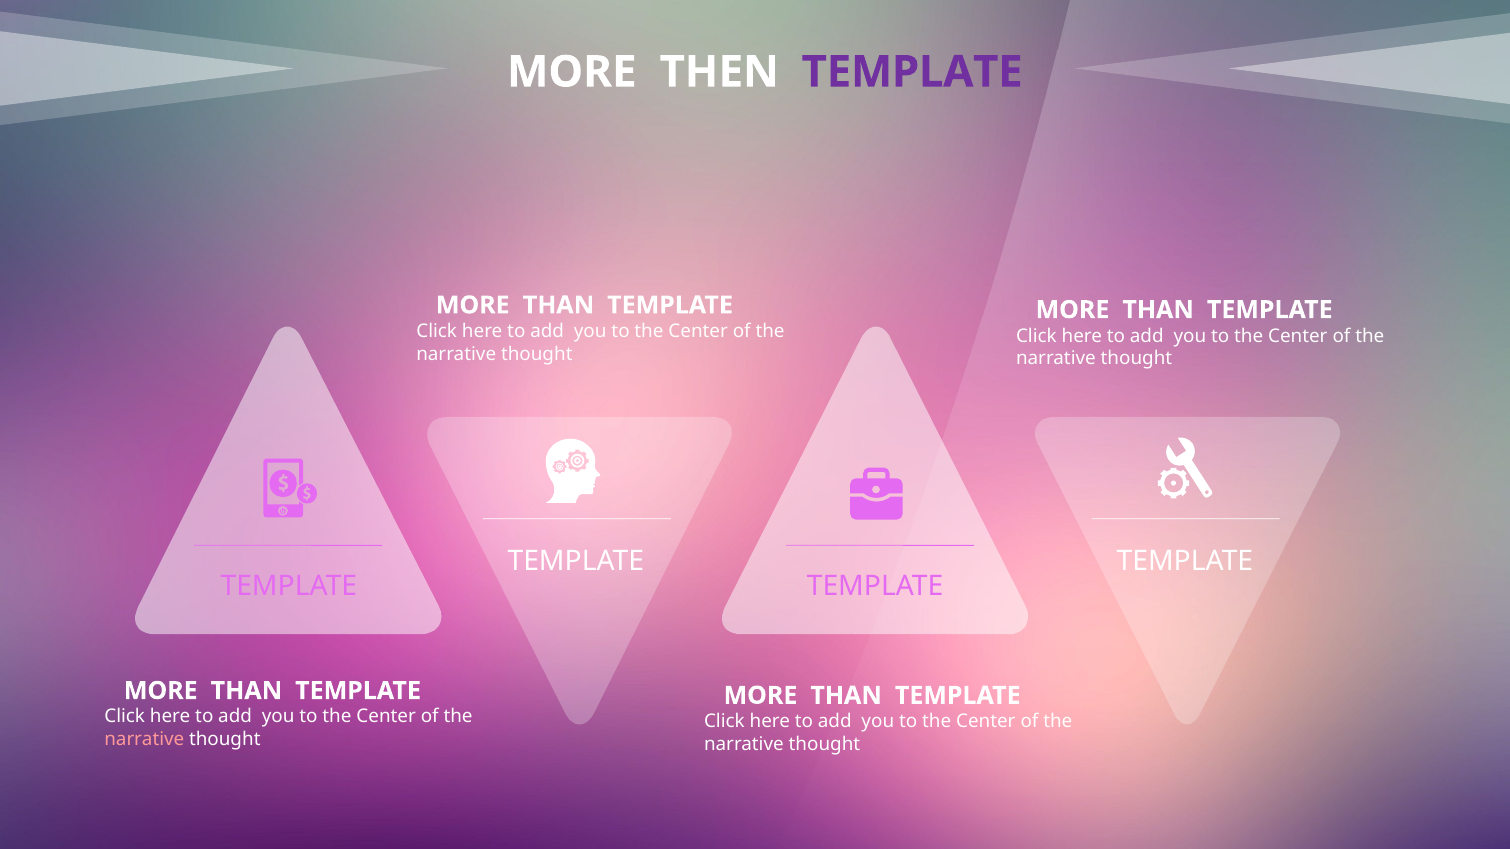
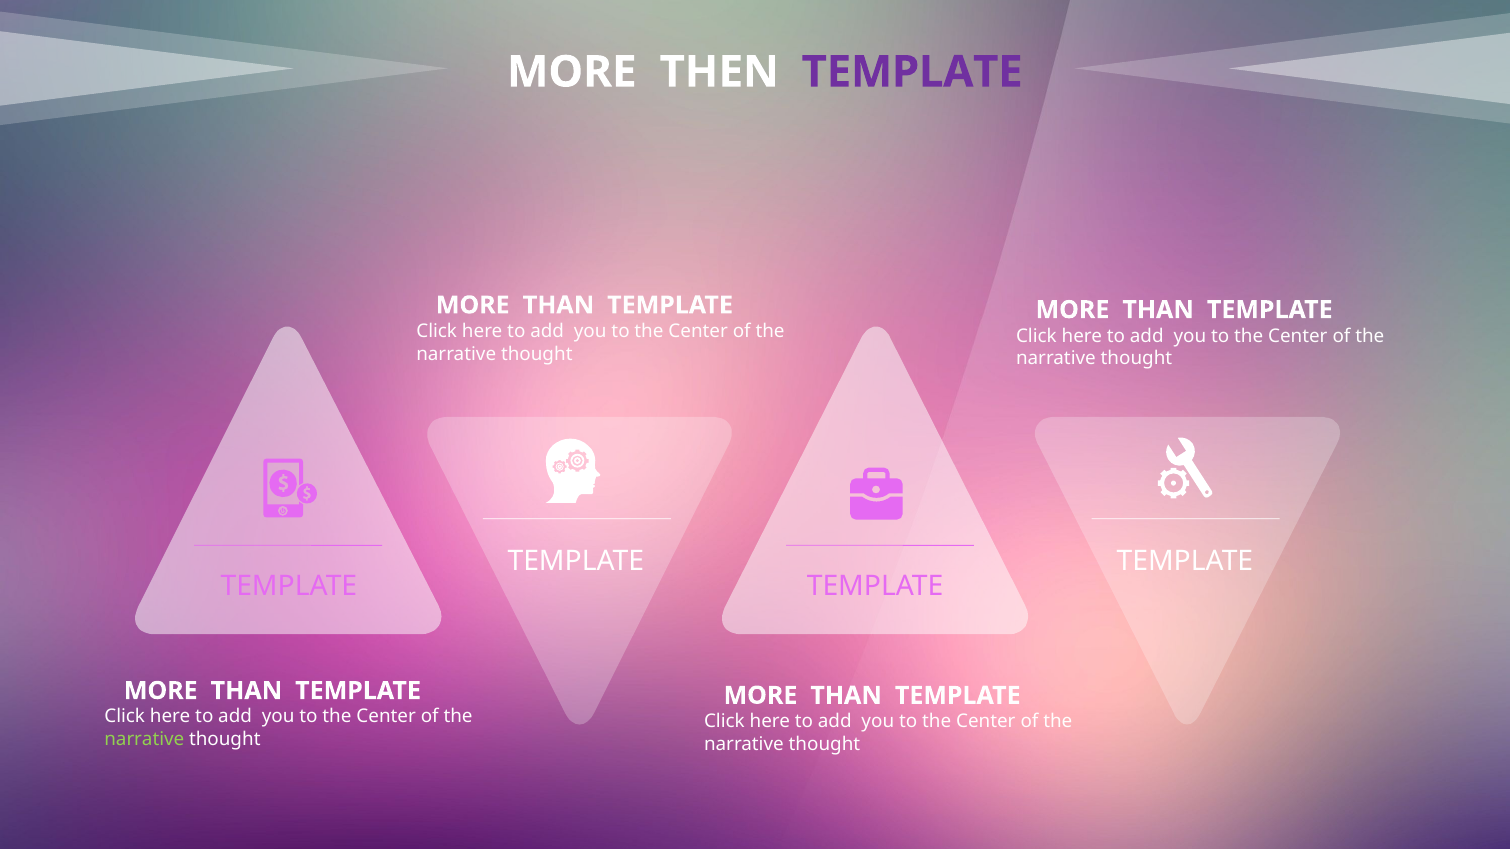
narrative at (144, 740) colour: pink -> light green
